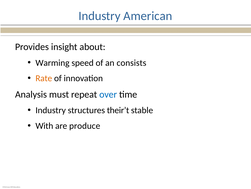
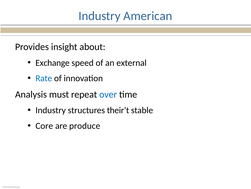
Warming: Warming -> Exchange
consists: consists -> external
Rate colour: orange -> blue
With: With -> Core
